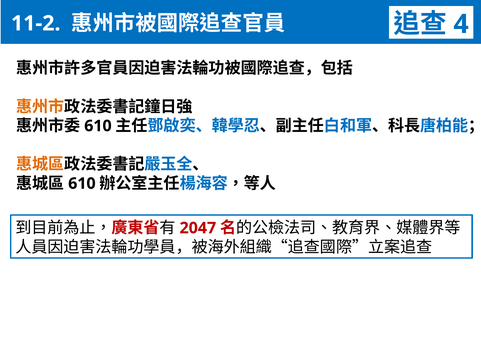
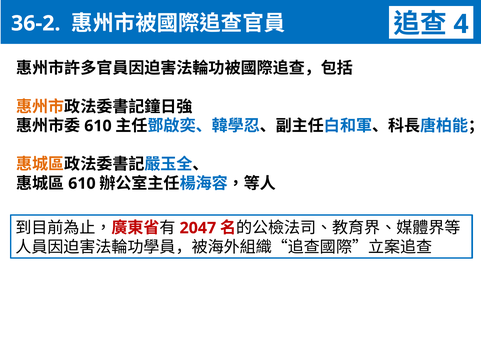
11-2: 11-2 -> 36-2
